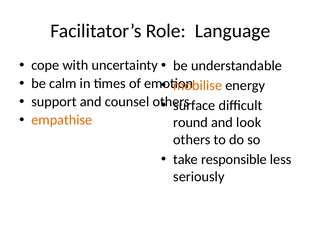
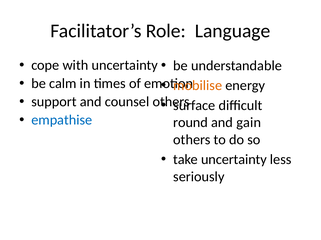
empathise colour: orange -> blue
look: look -> gain
take responsible: responsible -> uncertainty
